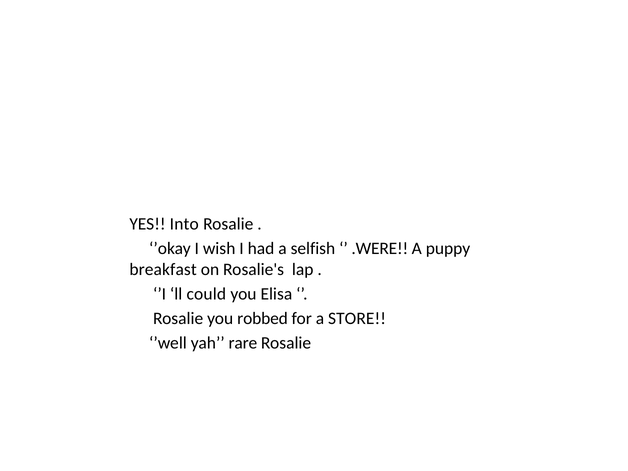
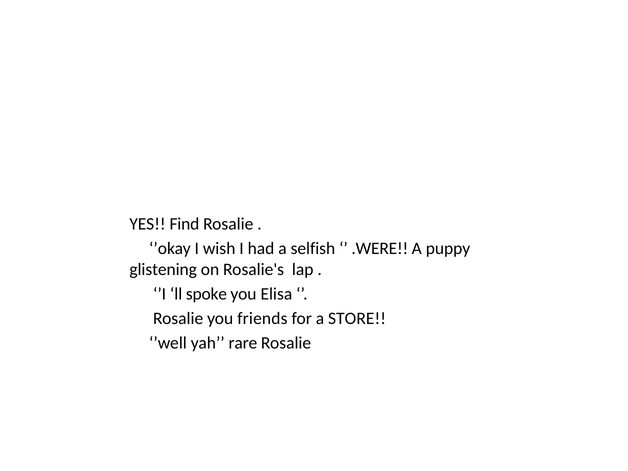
Into: Into -> Find
breakfast: breakfast -> glistening
could: could -> spoke
robbed: robbed -> friends
